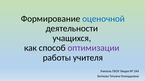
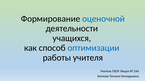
оптимизации colour: purple -> blue
